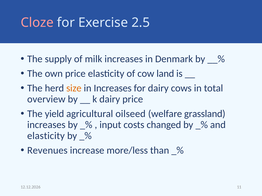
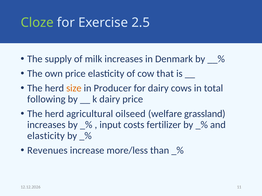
Cloze colour: pink -> light green
land: land -> that
in Increases: Increases -> Producer
overview: overview -> following
yield at (54, 114): yield -> herd
changed: changed -> fertilizer
